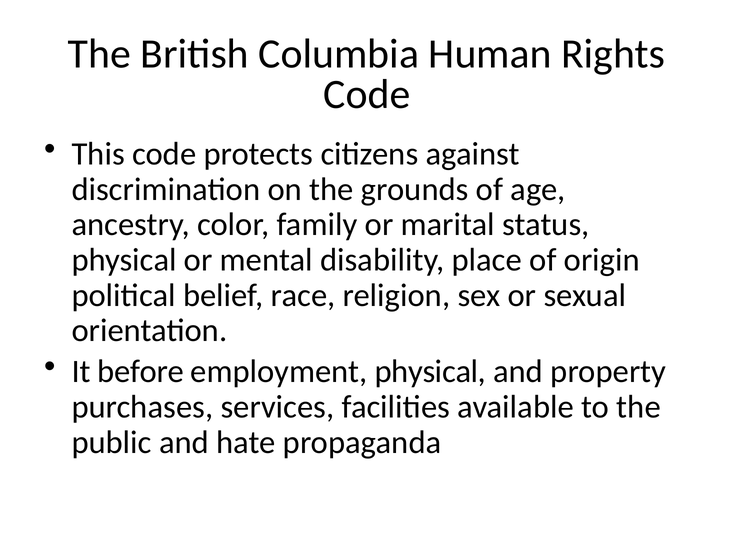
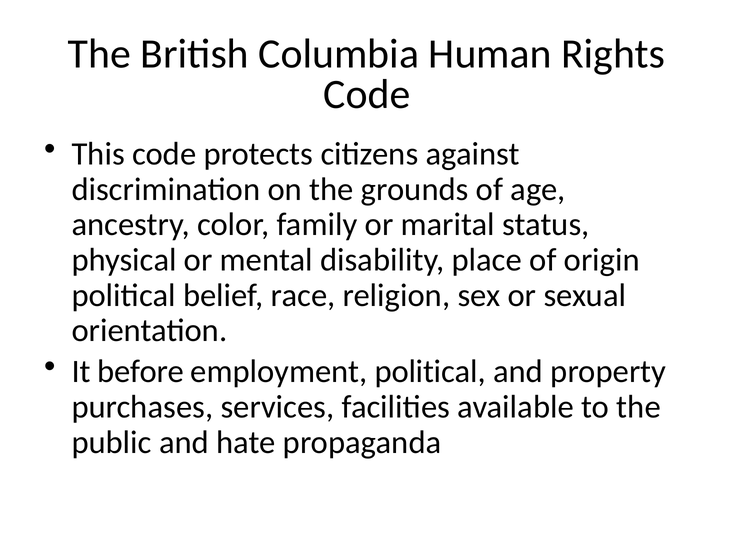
employment physical: physical -> political
